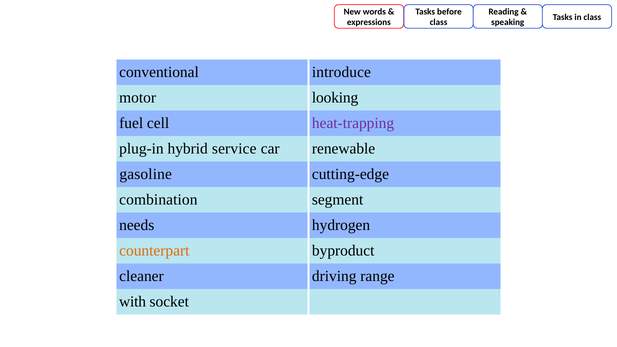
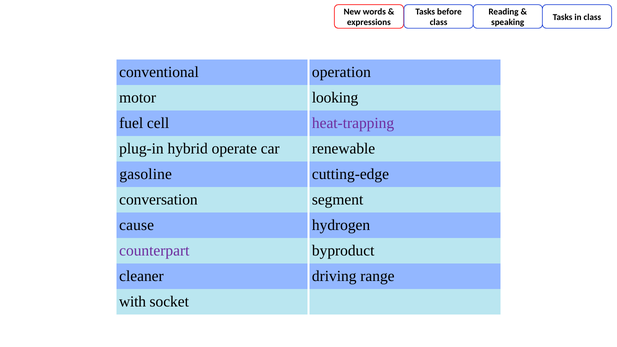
introduce: introduce -> operation
service: service -> operate
combination: combination -> conversation
needs: needs -> cause
counterpart colour: orange -> purple
